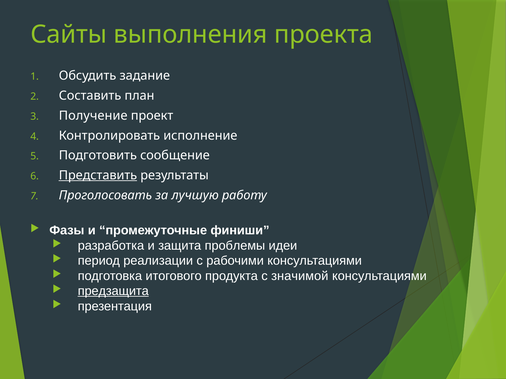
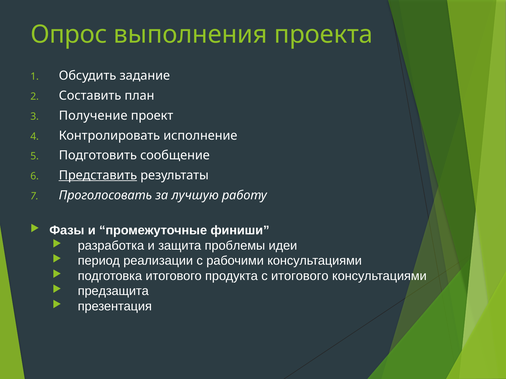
Сайты: Сайты -> Опрос
с значимой: значимой -> итогового
предзащита underline: present -> none
